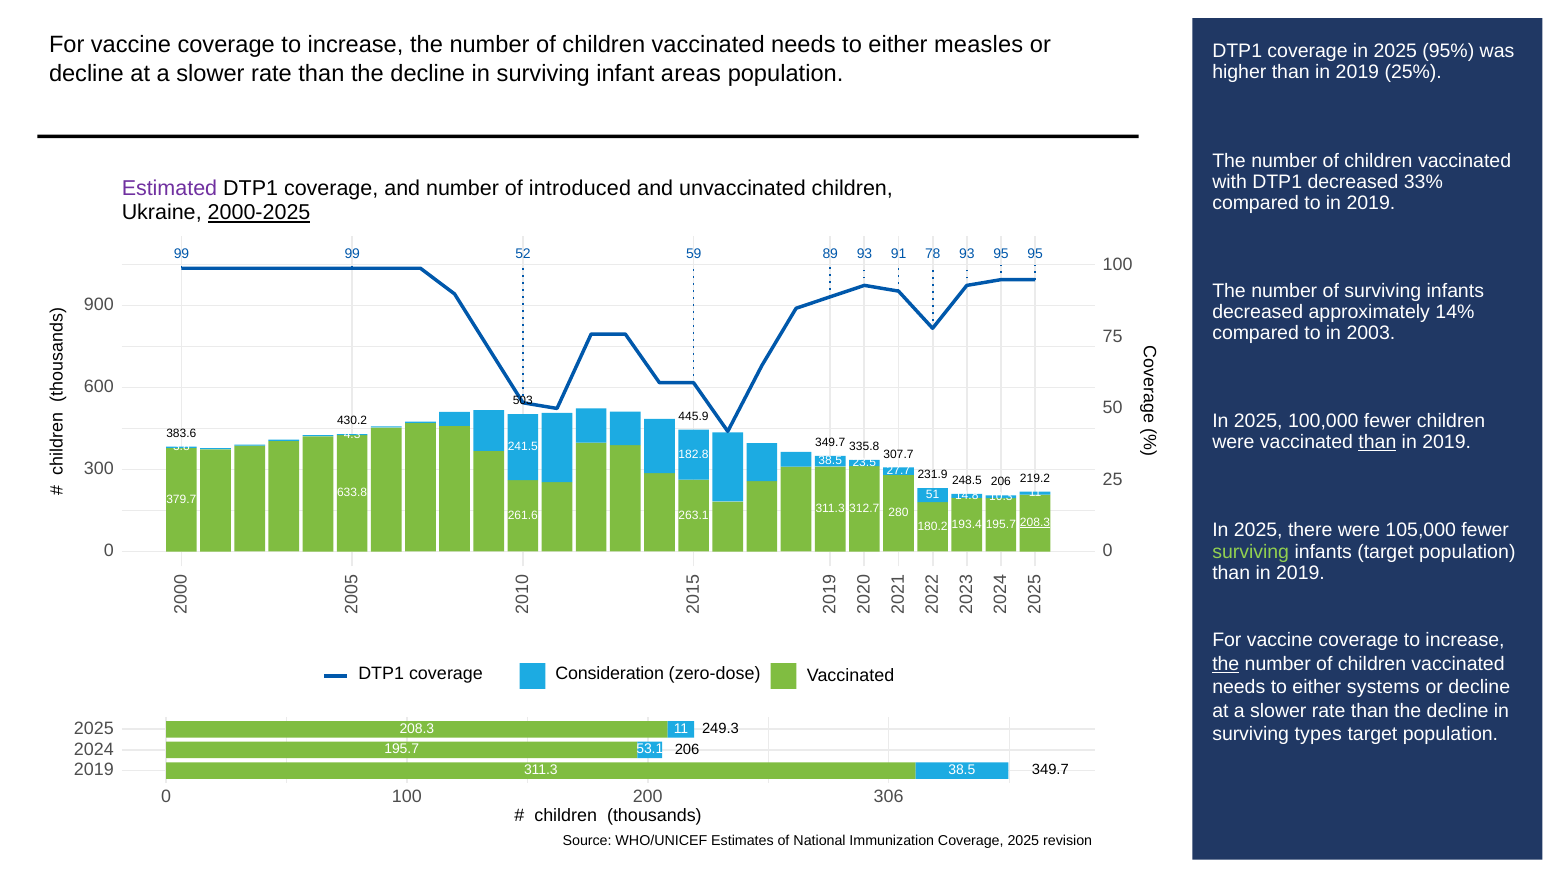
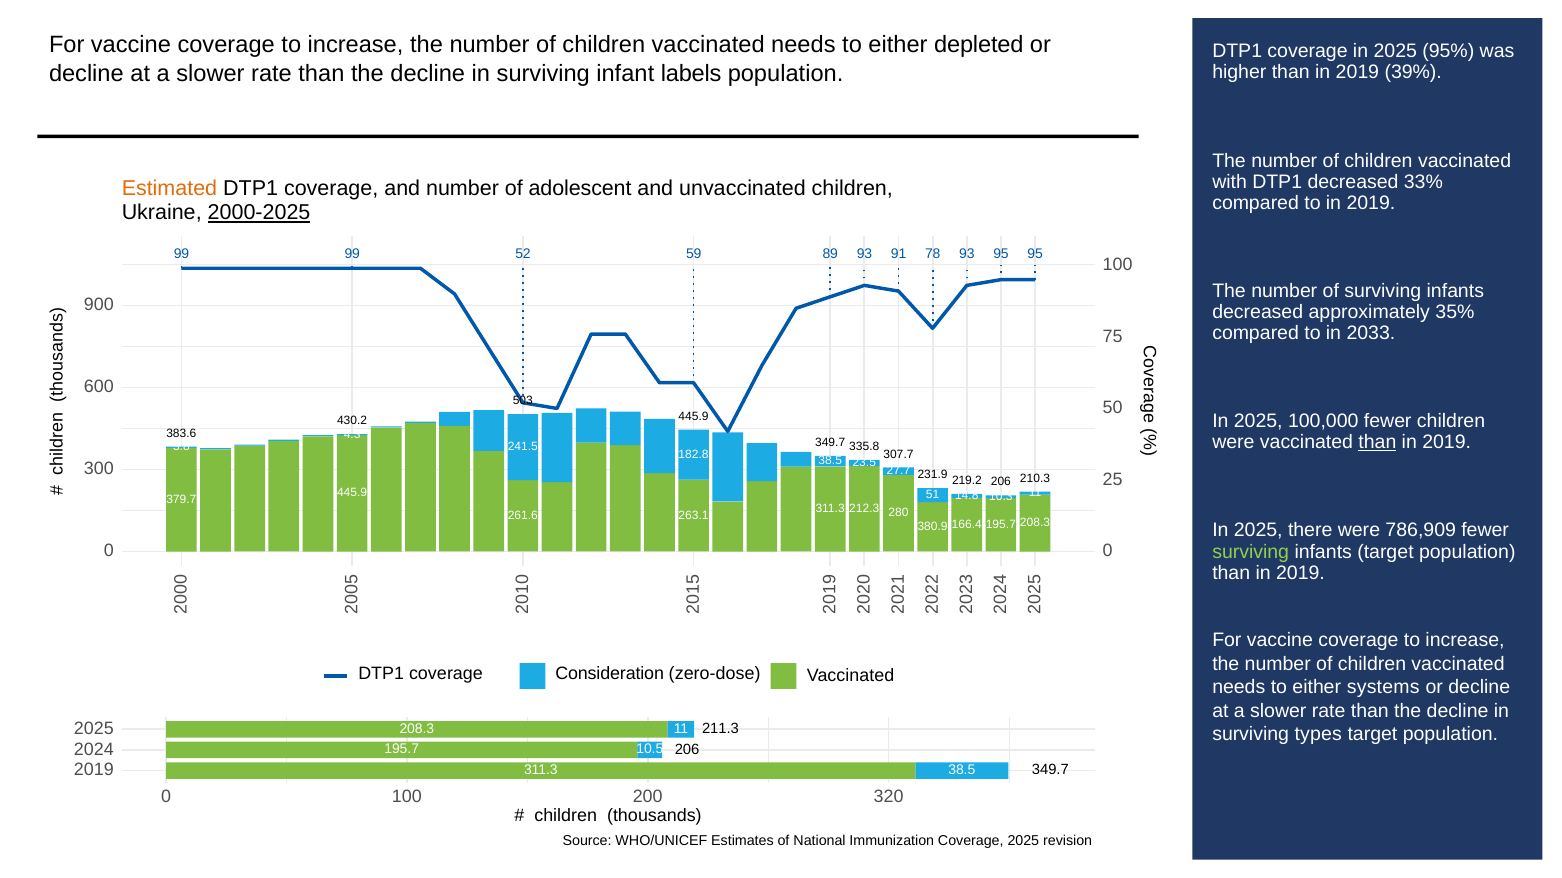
measles: measles -> depleted
areas: areas -> labels
25%: 25% -> 39%
Estimated colour: purple -> orange
introduced: introduced -> adolescent
14%: 14% -> 35%
2003: 2003 -> 2033
248.5: 248.5 -> 219.2
219.2: 219.2 -> 210.3
633.8 at (352, 493): 633.8 -> 445.9
312.7: 312.7 -> 212.3
208.3 at (1035, 523) underline: present -> none
193.4: 193.4 -> 166.4
180.2: 180.2 -> 380.9
105,000: 105,000 -> 786,909
the at (1226, 664) underline: present -> none
249.3: 249.3 -> 211.3
53.1: 53.1 -> 10.5
306: 306 -> 320
